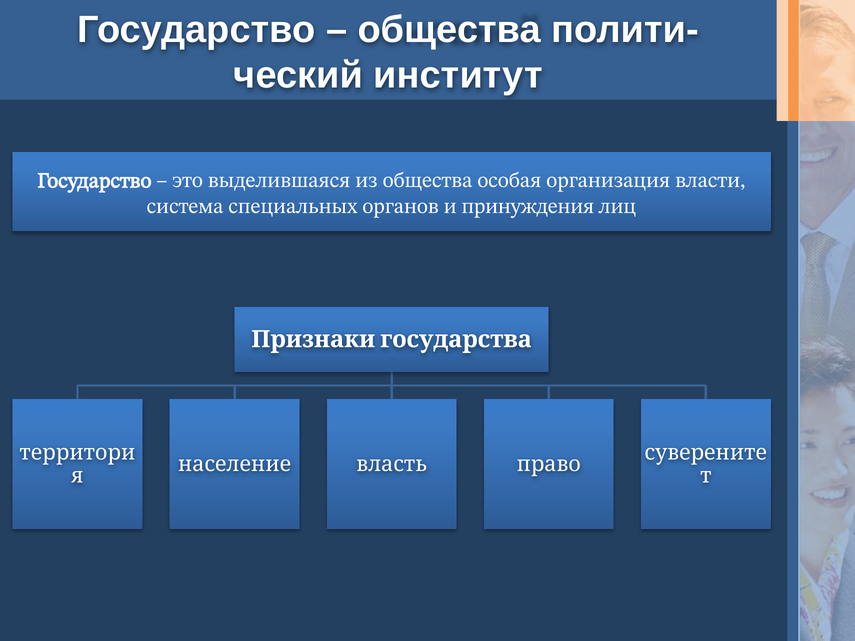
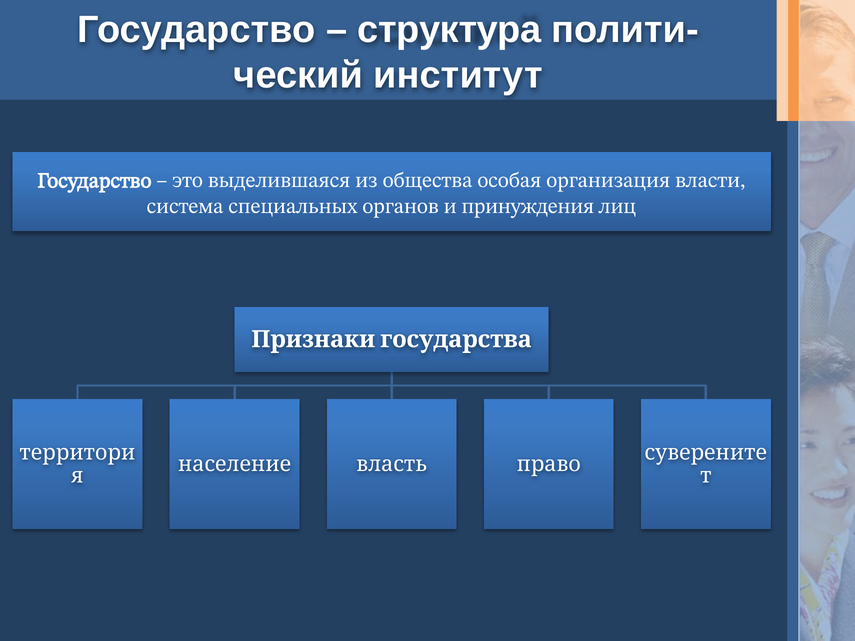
общества at (449, 30): общества -> структура
